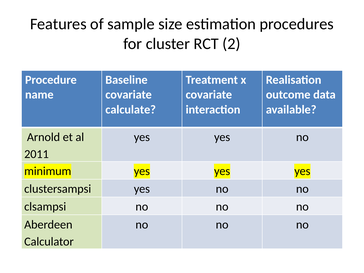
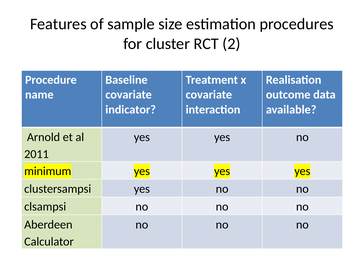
calculate: calculate -> indicator
